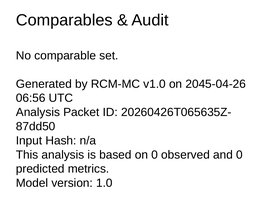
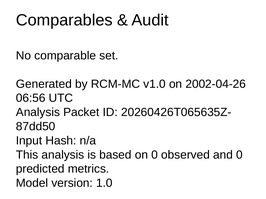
2045-04-26: 2045-04-26 -> 2002-04-26
